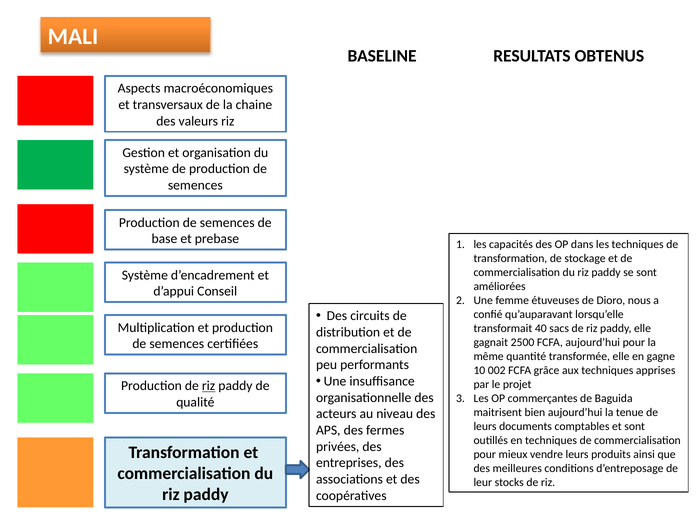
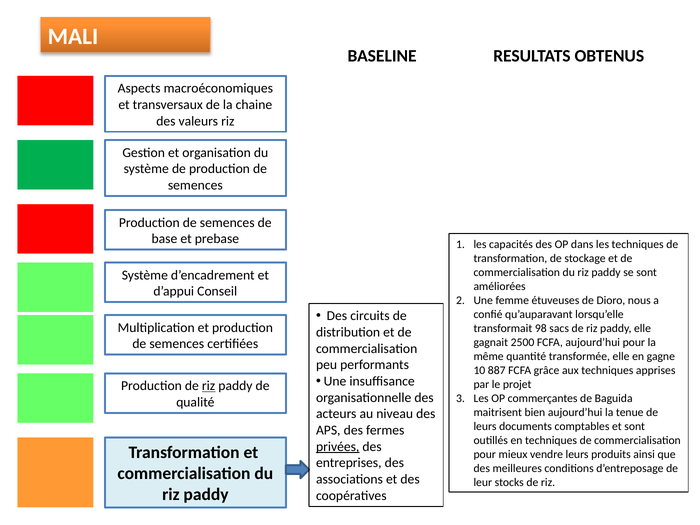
40: 40 -> 98
002: 002 -> 887
privées underline: none -> present
